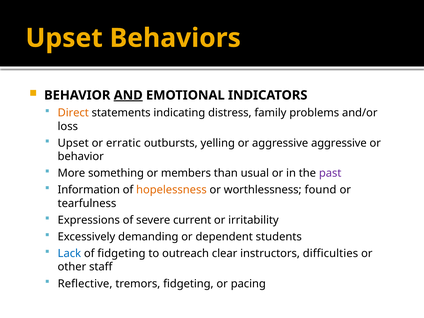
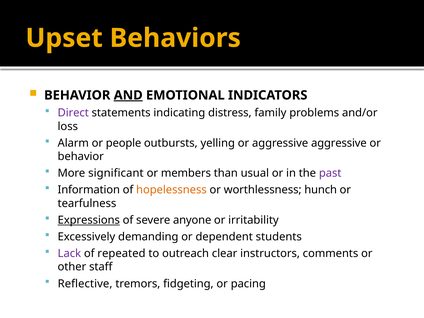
Direct colour: orange -> purple
Upset at (73, 143): Upset -> Alarm
erratic: erratic -> people
something: something -> significant
found: found -> hunch
Expressions underline: none -> present
current: current -> anyone
Lack colour: blue -> purple
of fidgeting: fidgeting -> repeated
difficulties: difficulties -> comments
